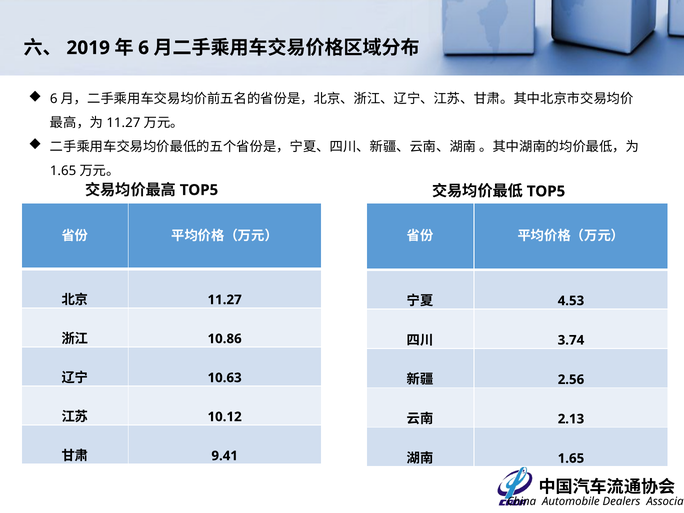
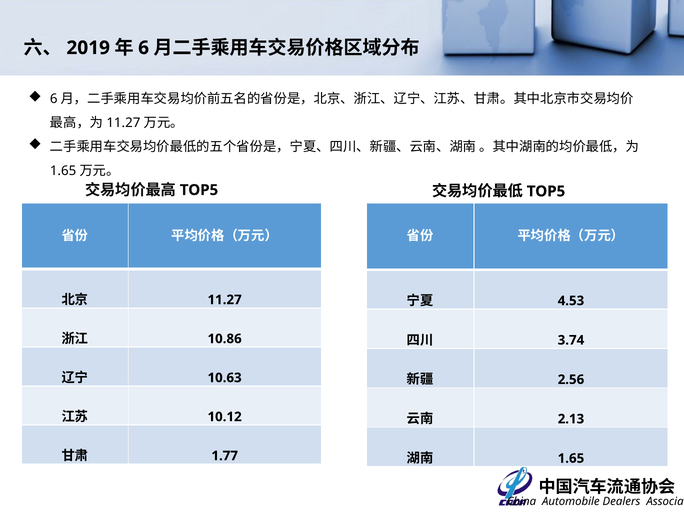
9.41: 9.41 -> 1.77
